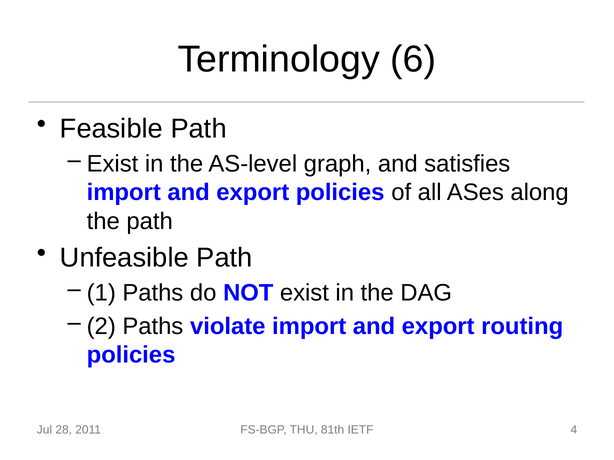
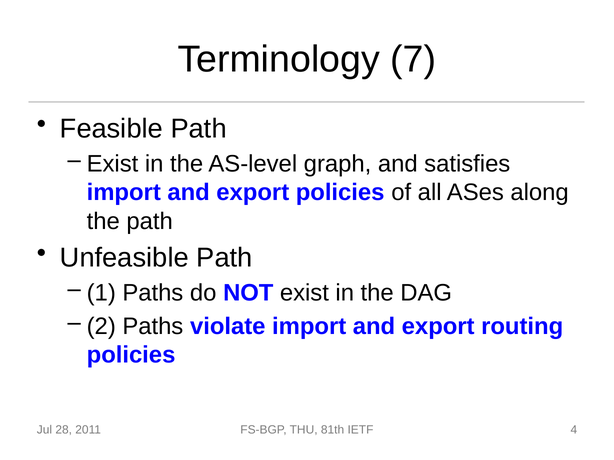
6: 6 -> 7
